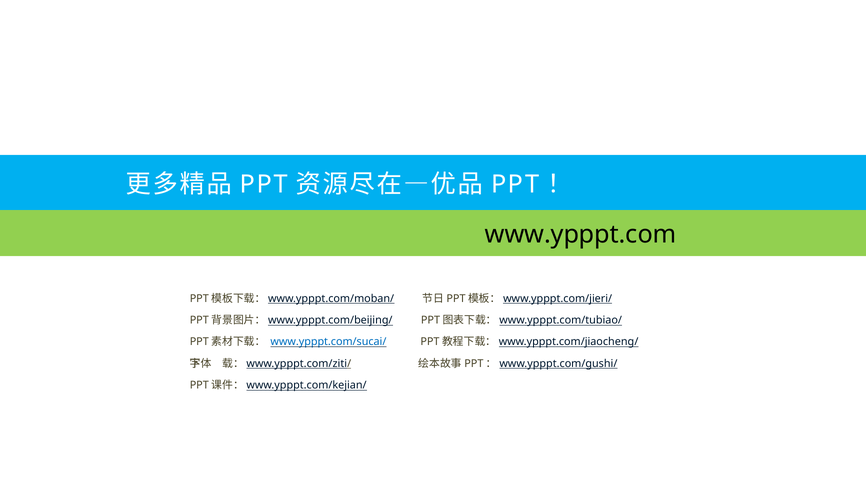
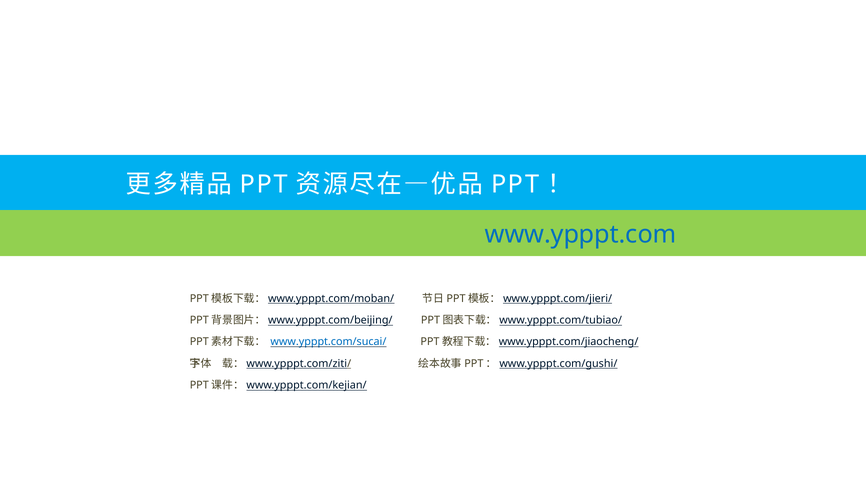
www.ypppt.com colour: black -> blue
